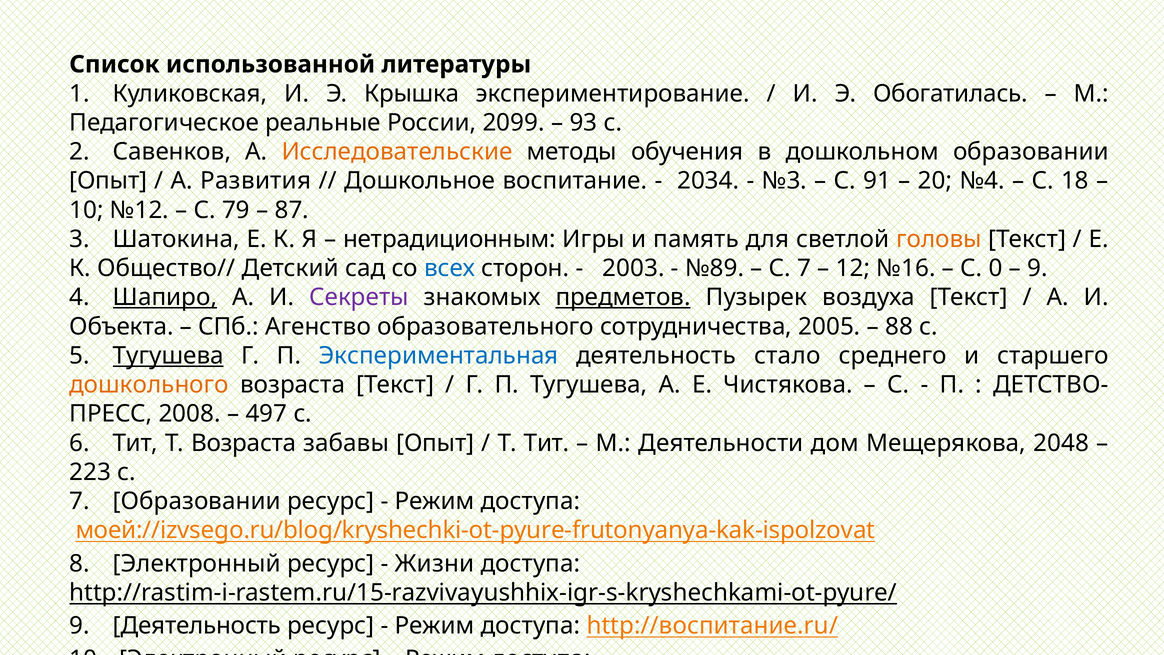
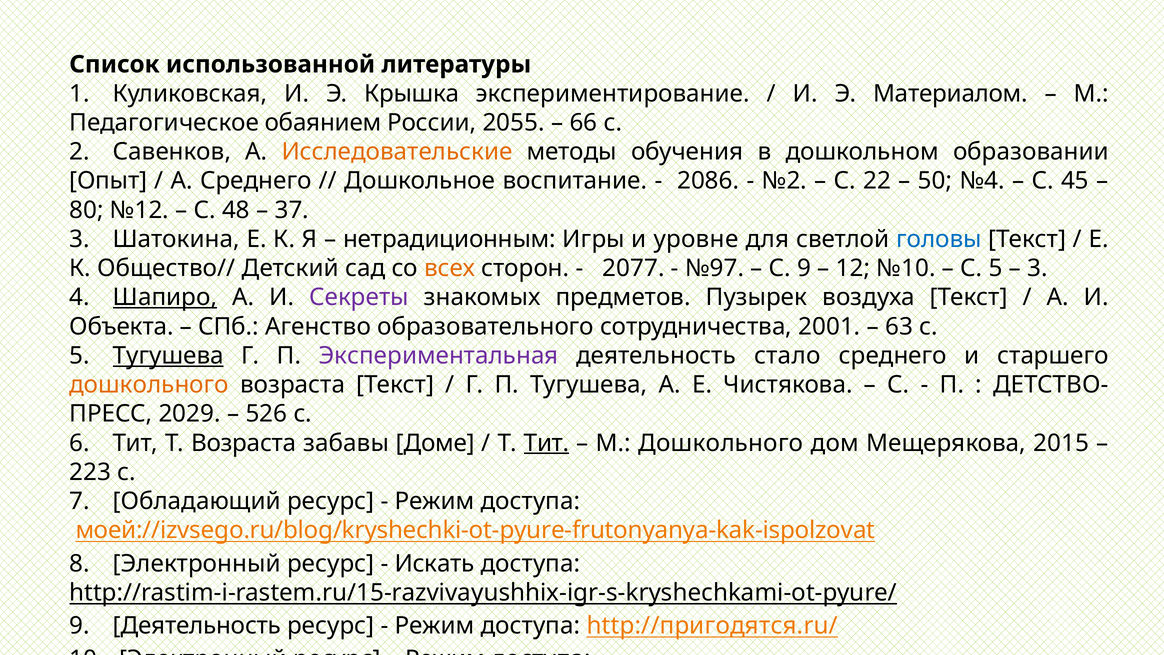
Обогатилась: Обогатилась -> Материалом
реальные: реальные -> обаянием
2099: 2099 -> 2055
93: 93 -> 66
А Развития: Развития -> Среднего
2034: 2034 -> 2086
№3: №3 -> №2
91: 91 -> 22
20: 20 -> 50
18: 18 -> 45
10 at (86, 210): 10 -> 80
79: 79 -> 48
87: 87 -> 37
память: память -> уровне
головы colour: orange -> blue
всех colour: blue -> orange
2003: 2003 -> 2077
№89: №89 -> №97
7 at (804, 268): 7 -> 9
№16: №16 -> №10
0 at (996, 268): 0 -> 5
9 at (1038, 268): 9 -> 3
предметов underline: present -> none
2005: 2005 -> 2001
88: 88 -> 63
Экспериментальная colour: blue -> purple
2008: 2008 -> 2029
497: 497 -> 526
забавы Опыт: Опыт -> Доме
Тит at (547, 443) underline: none -> present
М Деятельности: Деятельности -> Дошкольного
2048: 2048 -> 2015
7 Образовании: Образовании -> Обладающий
Жизни: Жизни -> Искать
http://воспитание.ru/: http://воспитание.ru/ -> http://пригодятся.ru/
